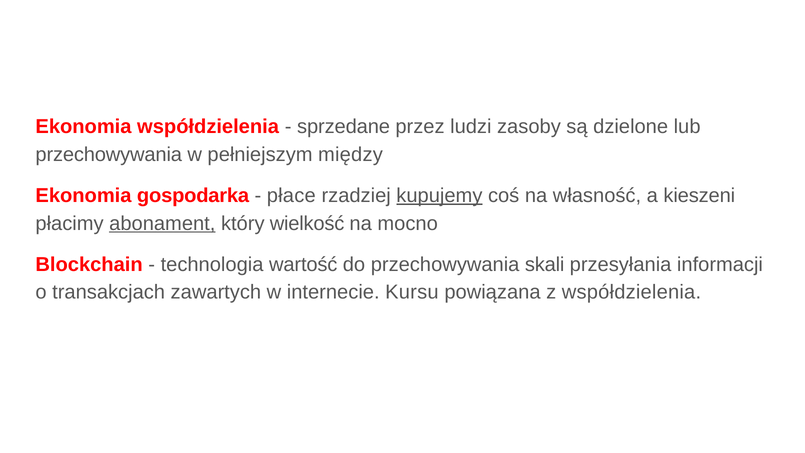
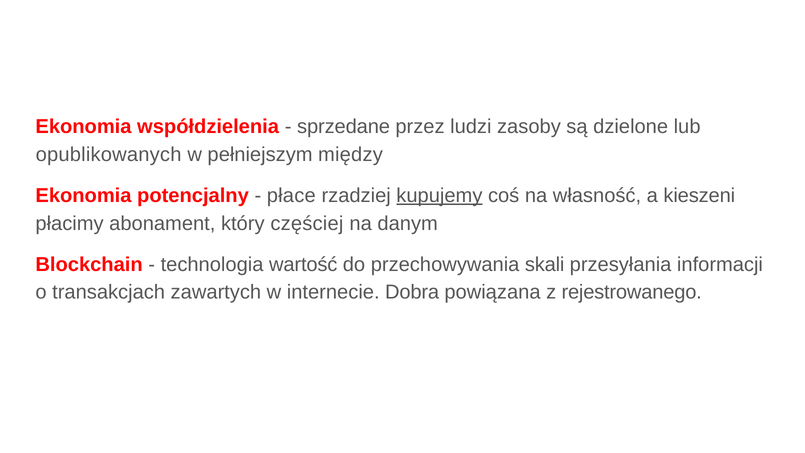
przechowywania at (109, 154): przechowywania -> opublikowanych
gospodarka: gospodarka -> potencjalny
abonament underline: present -> none
wielkość: wielkość -> częściej
mocno: mocno -> danym
Kursu: Kursu -> Dobra
z współdzielenia: współdzielenia -> rejestrowanego
